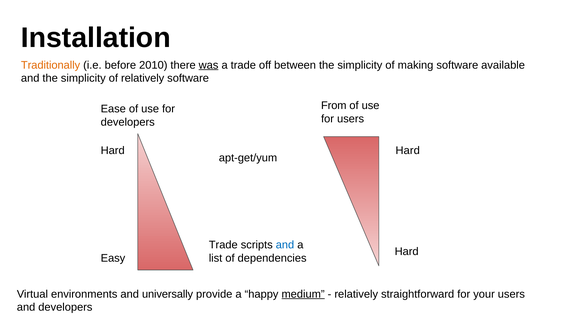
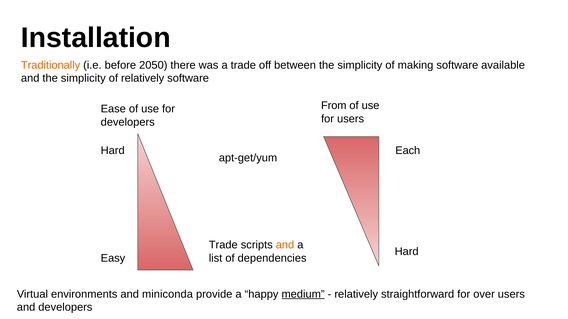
2010: 2010 -> 2050
was underline: present -> none
Hard at (408, 151): Hard -> Each
and at (285, 245) colour: blue -> orange
universally: universally -> miniconda
your: your -> over
